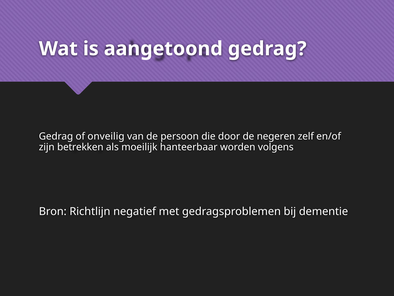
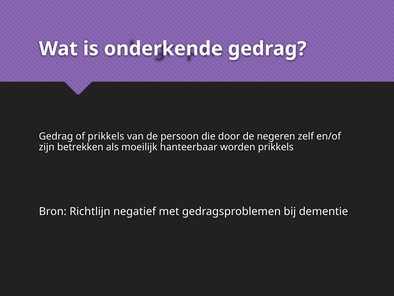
aangetoond: aangetoond -> onderkende
of onveilig: onveilig -> prikkels
worden volgens: volgens -> prikkels
